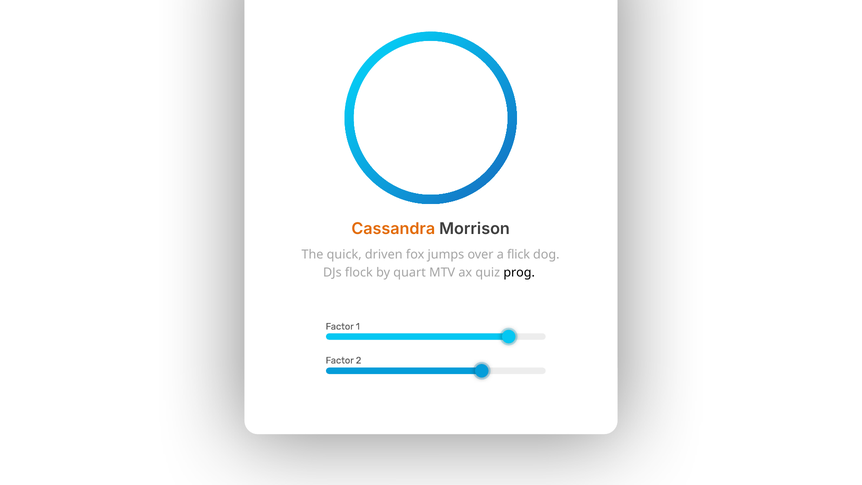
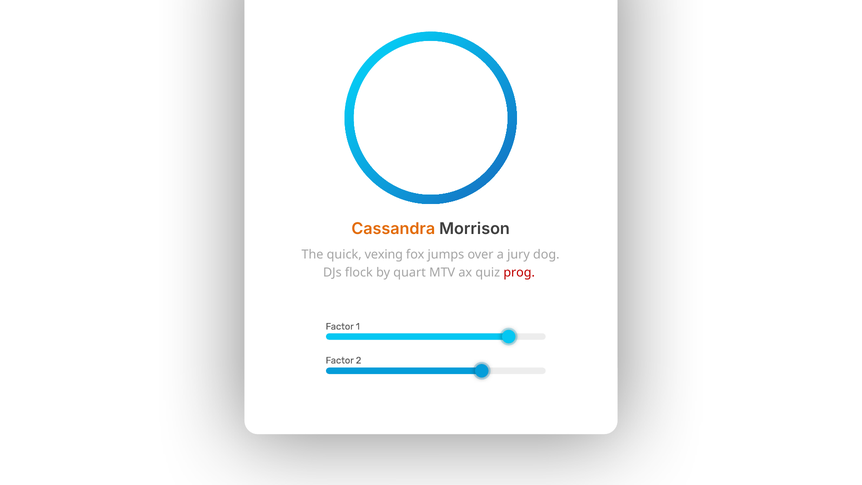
driven: driven -> vexing
flick: flick -> jury
prog colour: black -> red
